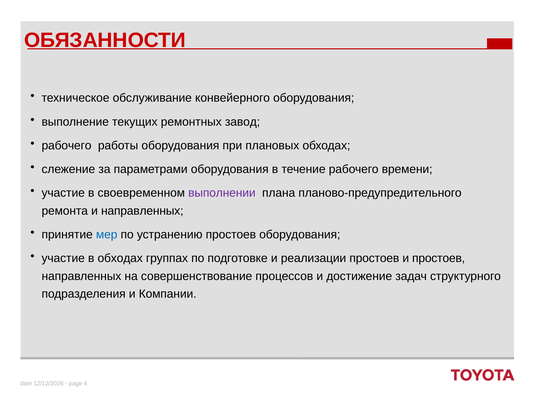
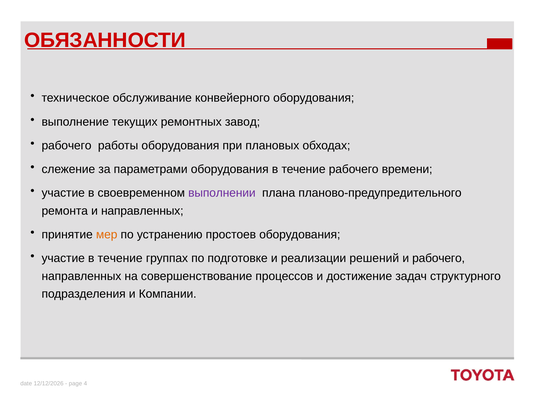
мер colour: blue -> orange
участие в обходах: обходах -> течение
реализации простоев: простоев -> решений
и простоев: простоев -> рабочего
